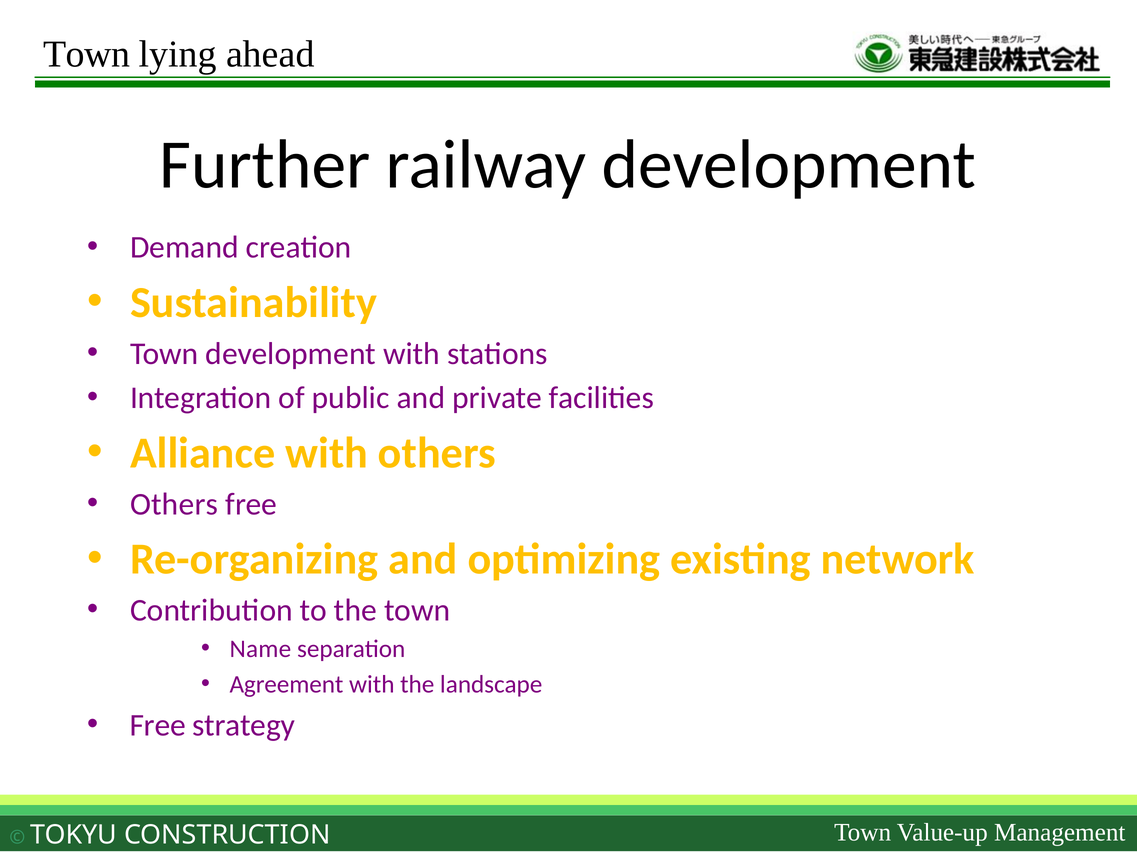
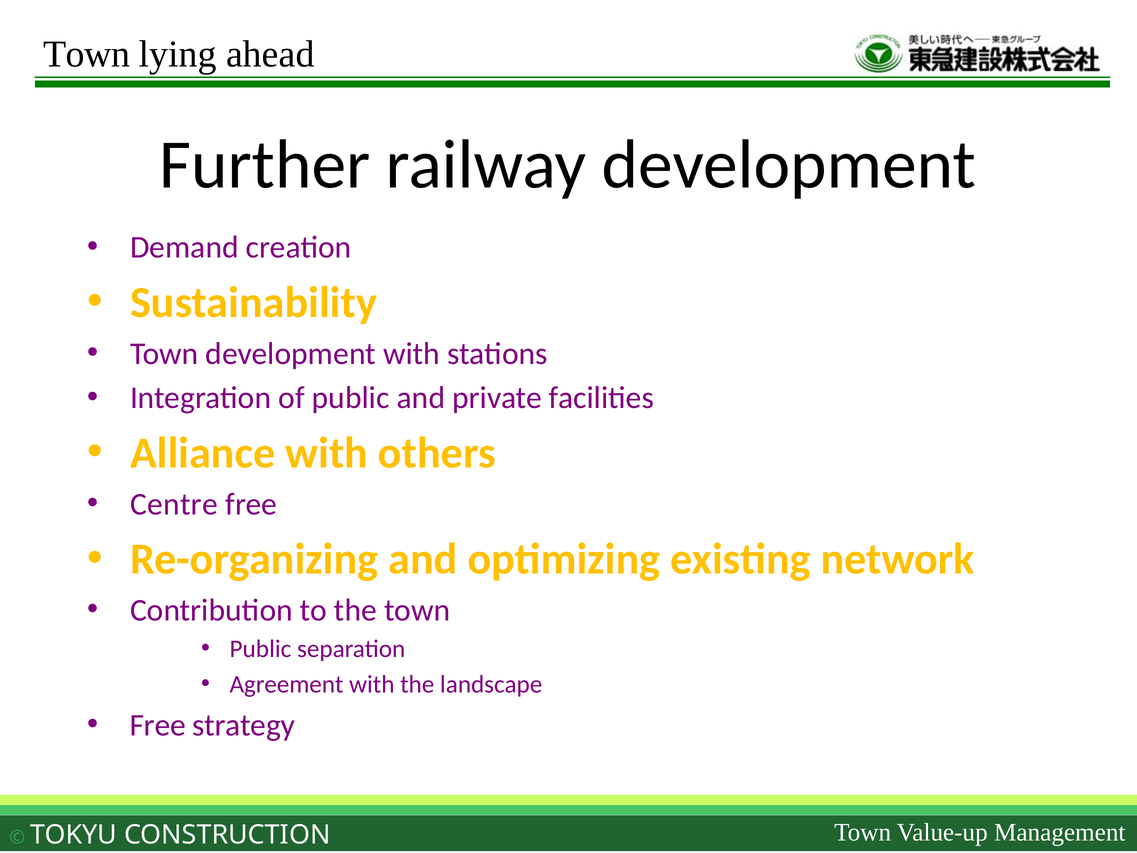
Others at (174, 504): Others -> Centre
Name at (260, 649): Name -> Public
